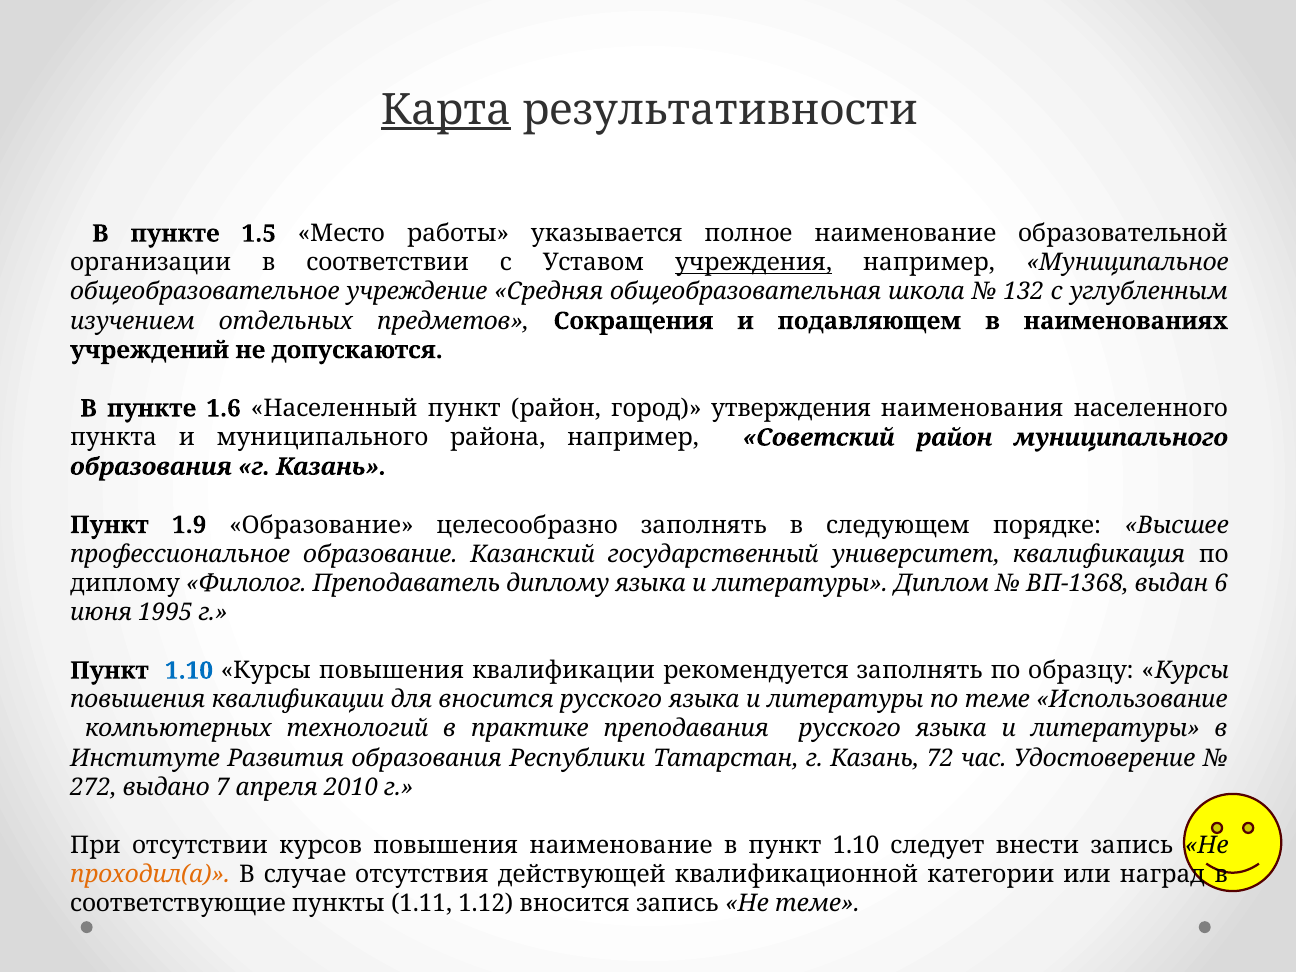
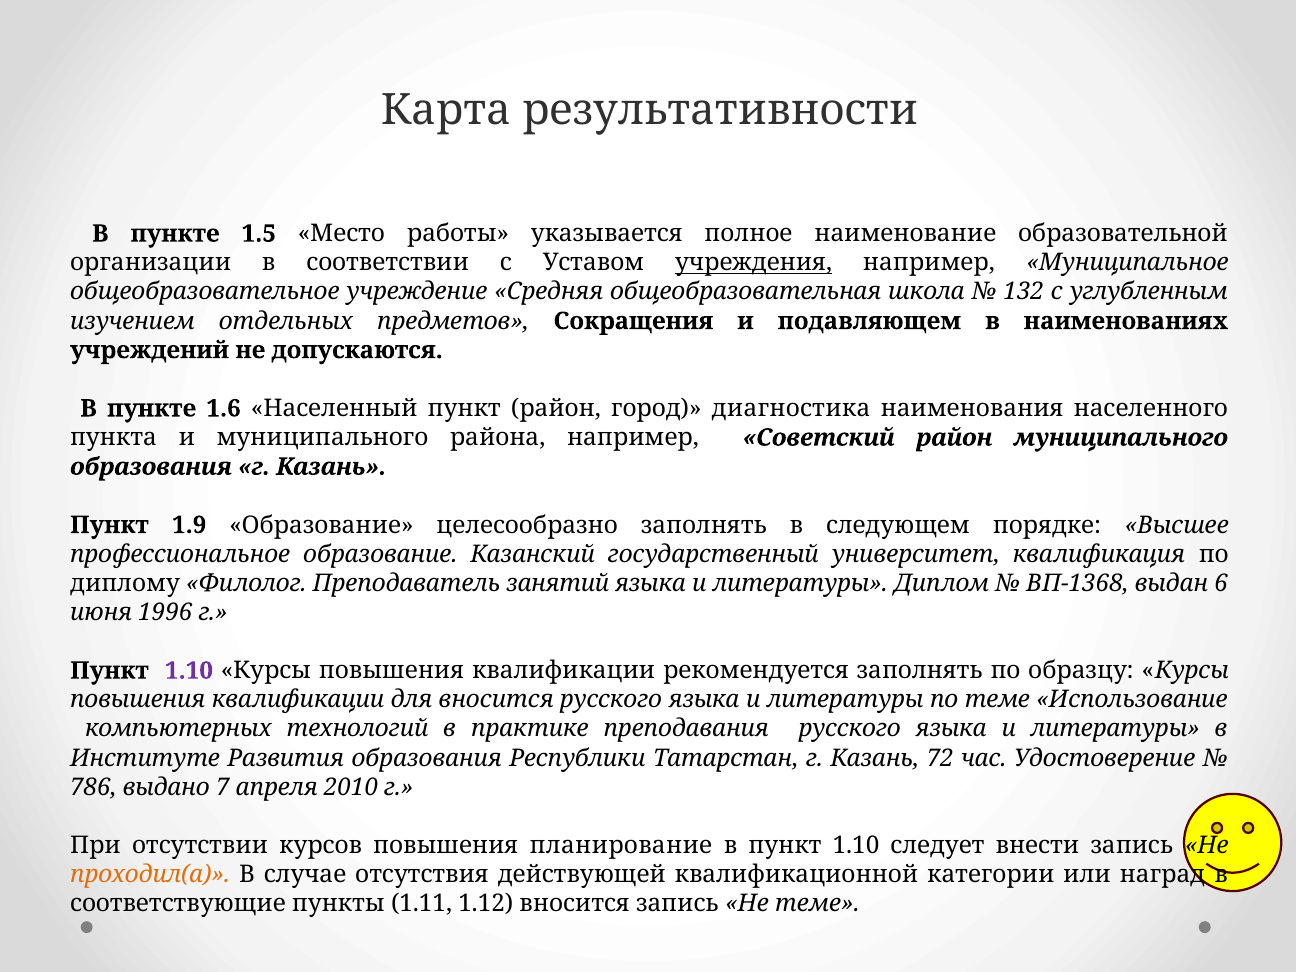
Карта underline: present -> none
утверждения: утверждения -> диагностика
Преподаватель диплому: диплому -> занятий
1995: 1995 -> 1996
1.10 at (189, 671) colour: blue -> purple
272: 272 -> 786
повышения наименование: наименование -> планирование
